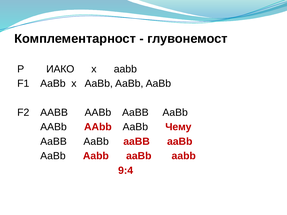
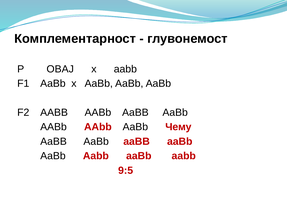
ИАКО: ИАКО -> ОВАЈ
9:4: 9:4 -> 9:5
